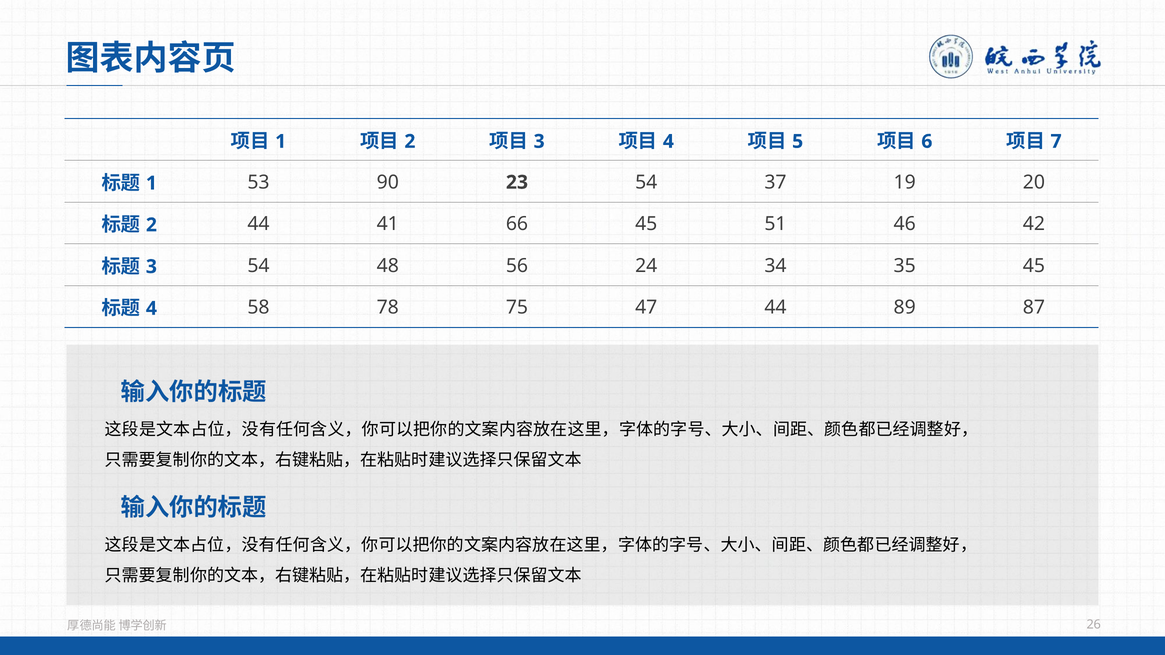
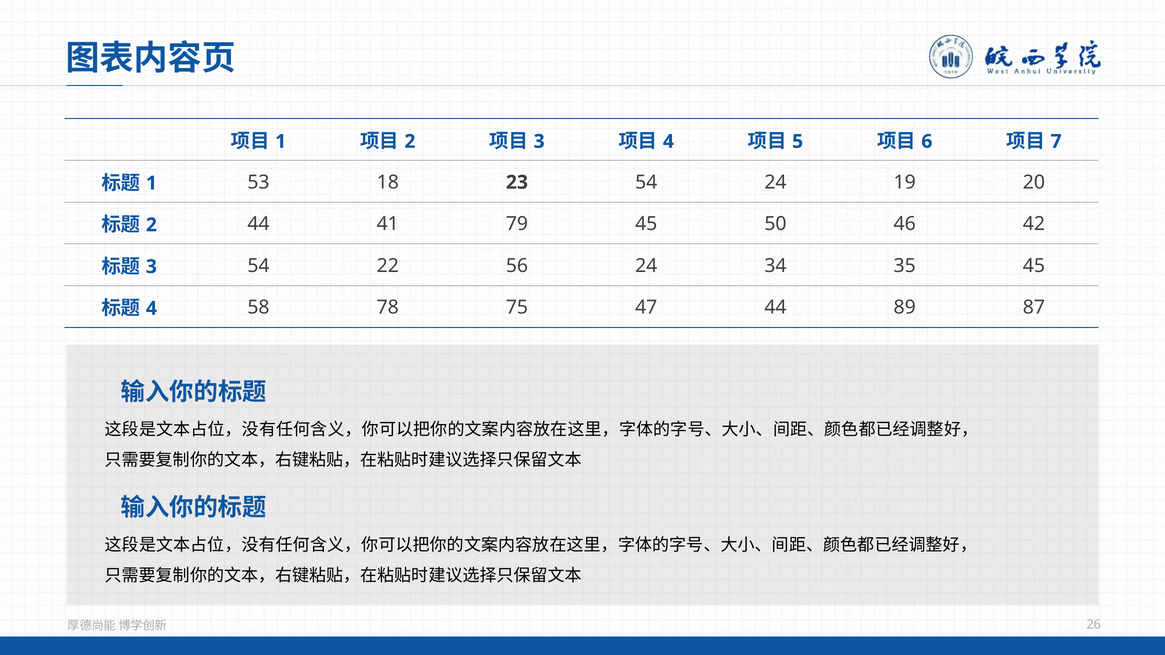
90: 90 -> 18
54 37: 37 -> 24
66: 66 -> 79
51: 51 -> 50
48: 48 -> 22
